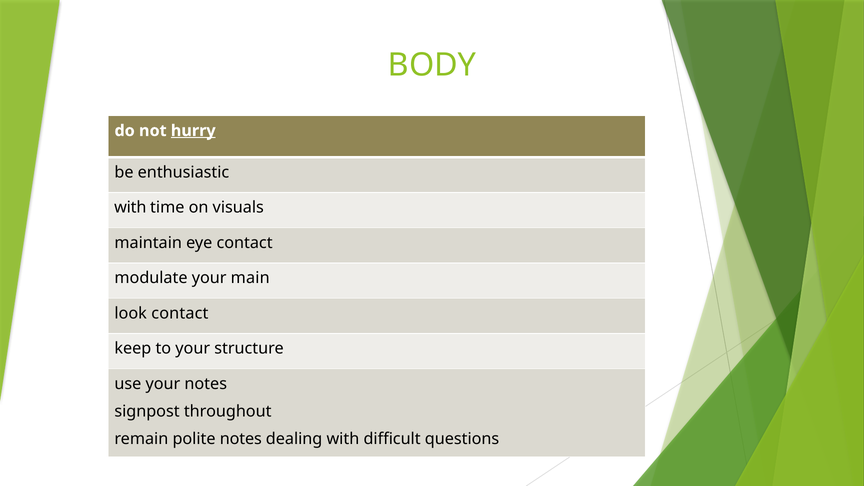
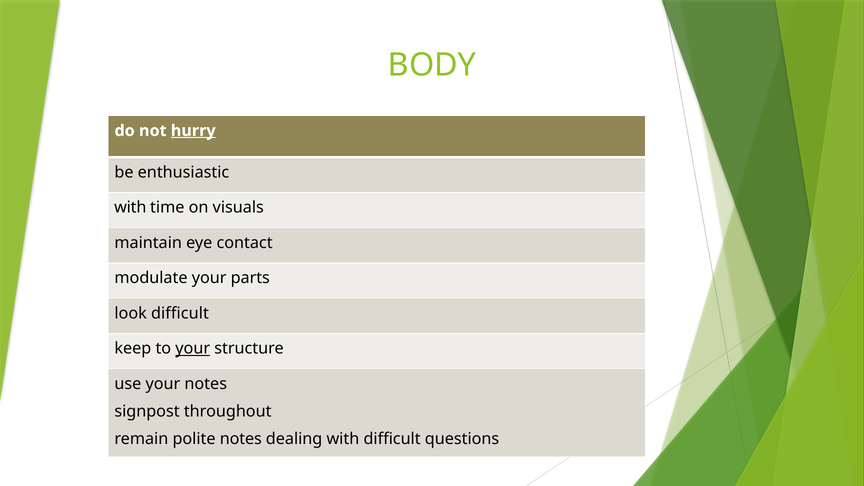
main: main -> parts
look contact: contact -> difficult
your at (193, 349) underline: none -> present
